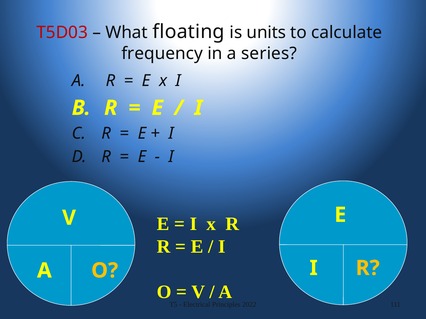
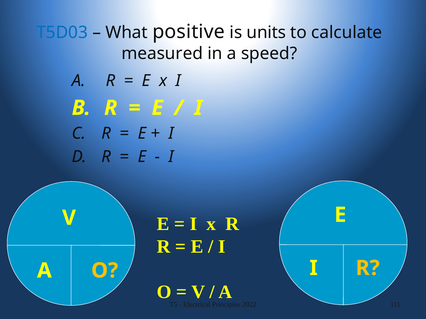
T5D03 colour: red -> blue
floating: floating -> positive
frequency: frequency -> measured
series: series -> speed
